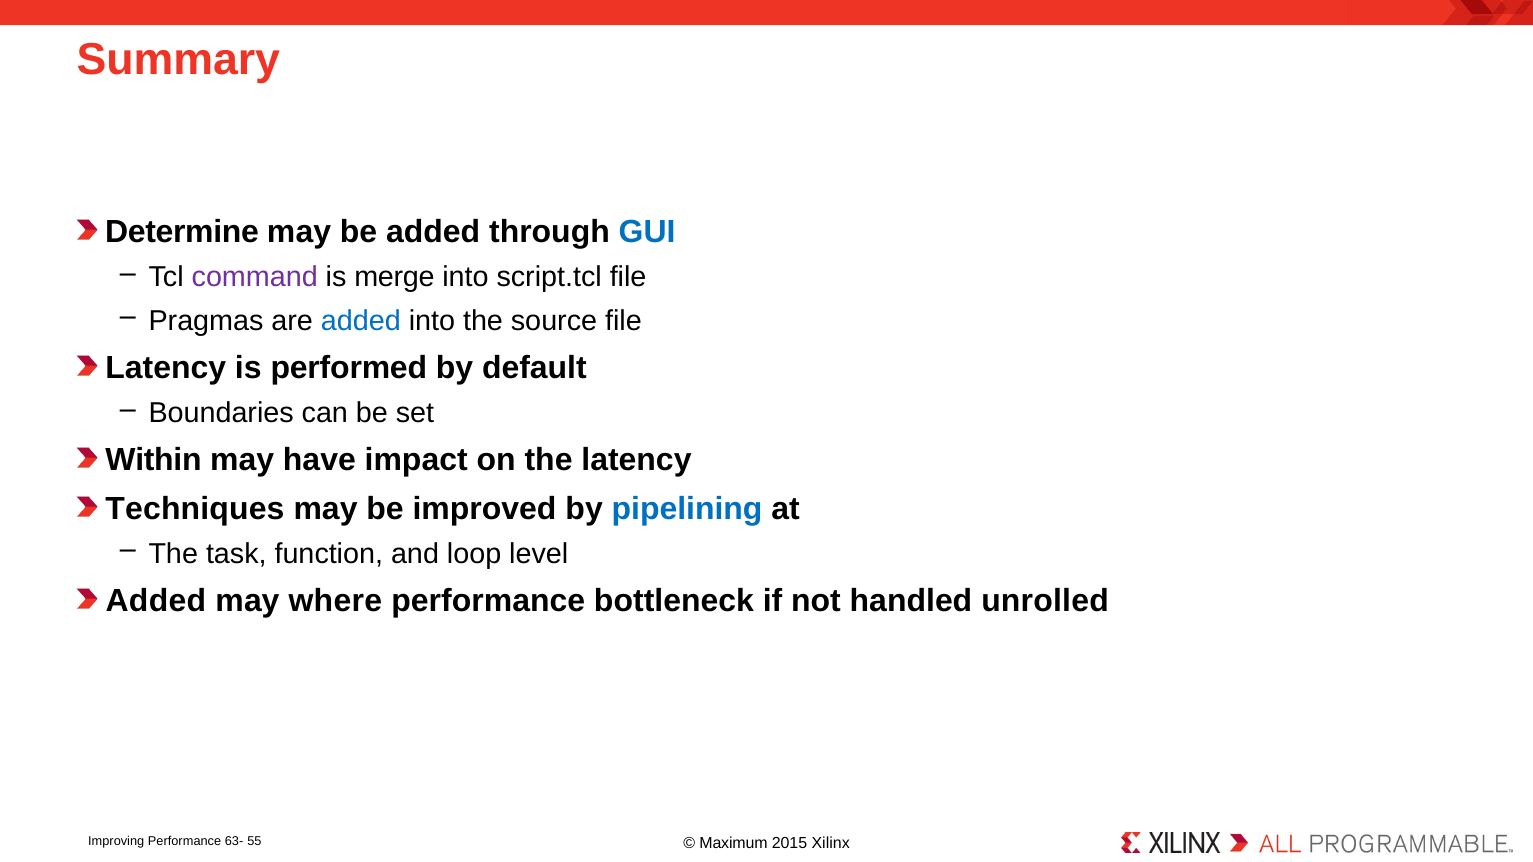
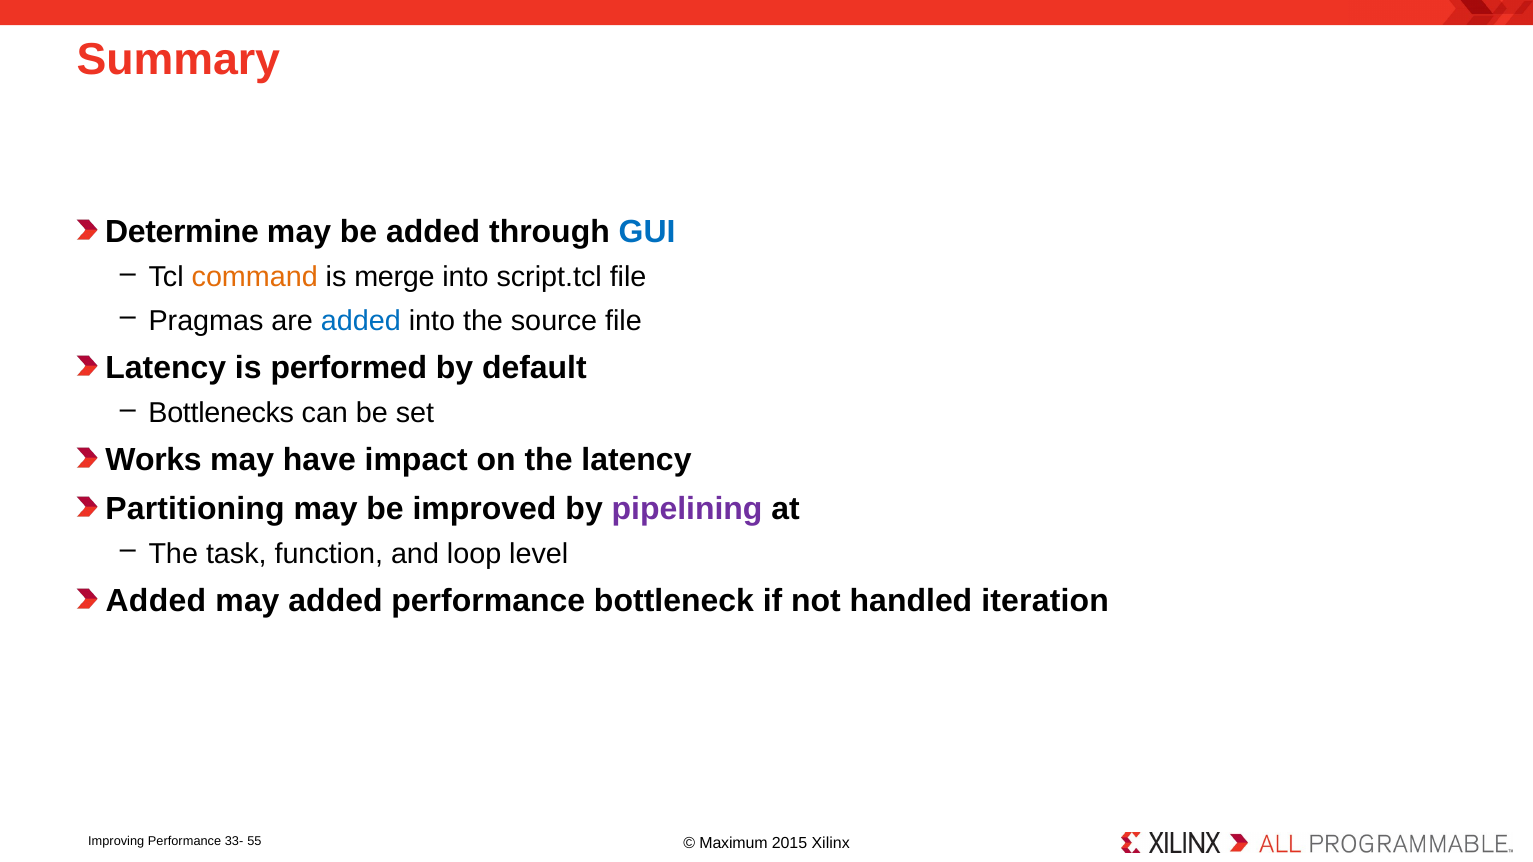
command colour: purple -> orange
Boundaries: Boundaries -> Bottlenecks
Within: Within -> Works
Techniques: Techniques -> Partitioning
pipelining colour: blue -> purple
may where: where -> added
unrolled: unrolled -> iteration
63-: 63- -> 33-
